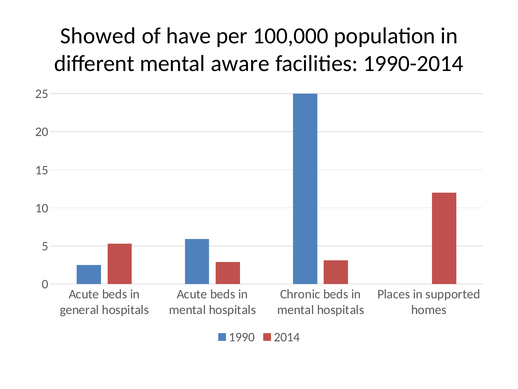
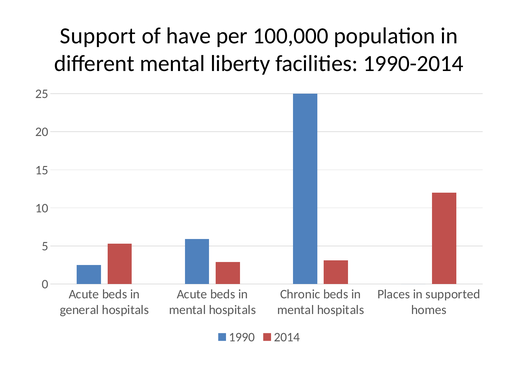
Showed: Showed -> Support
aware: aware -> liberty
